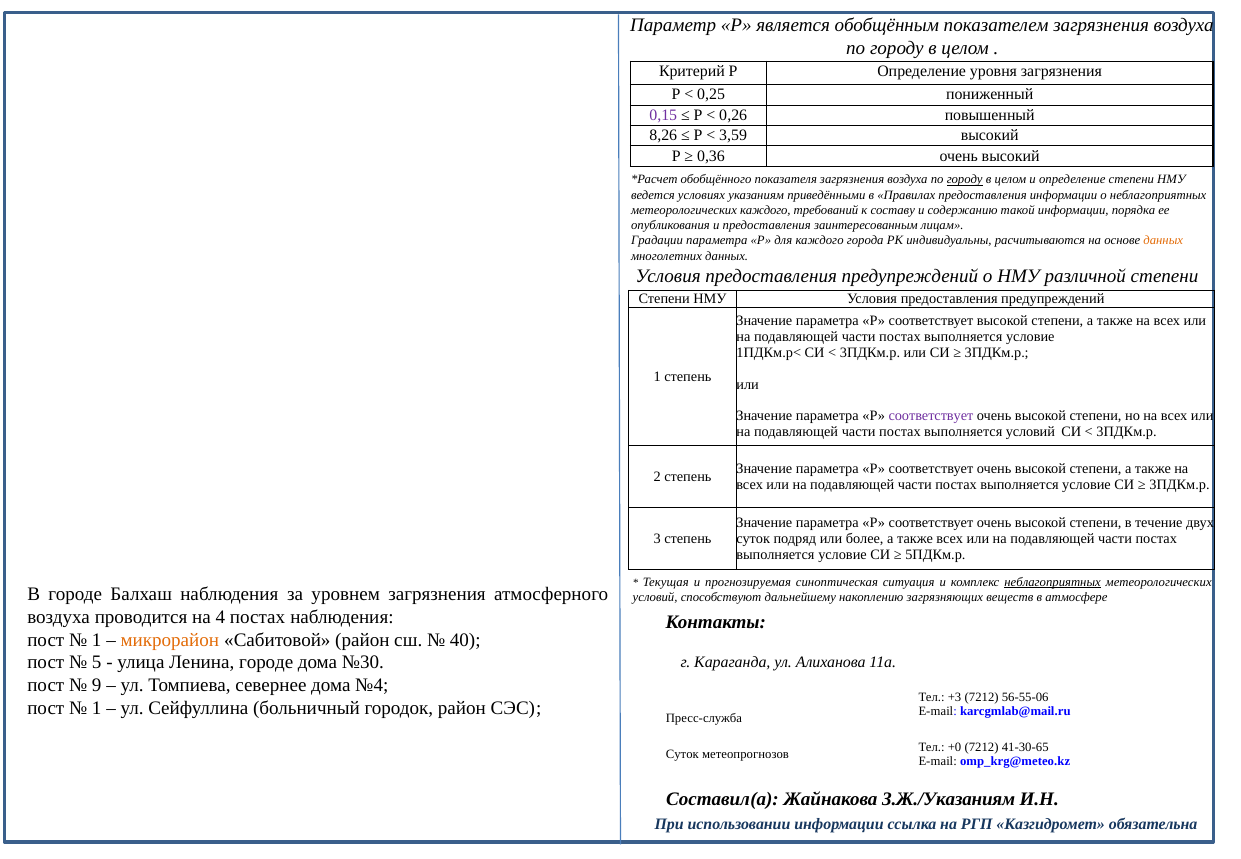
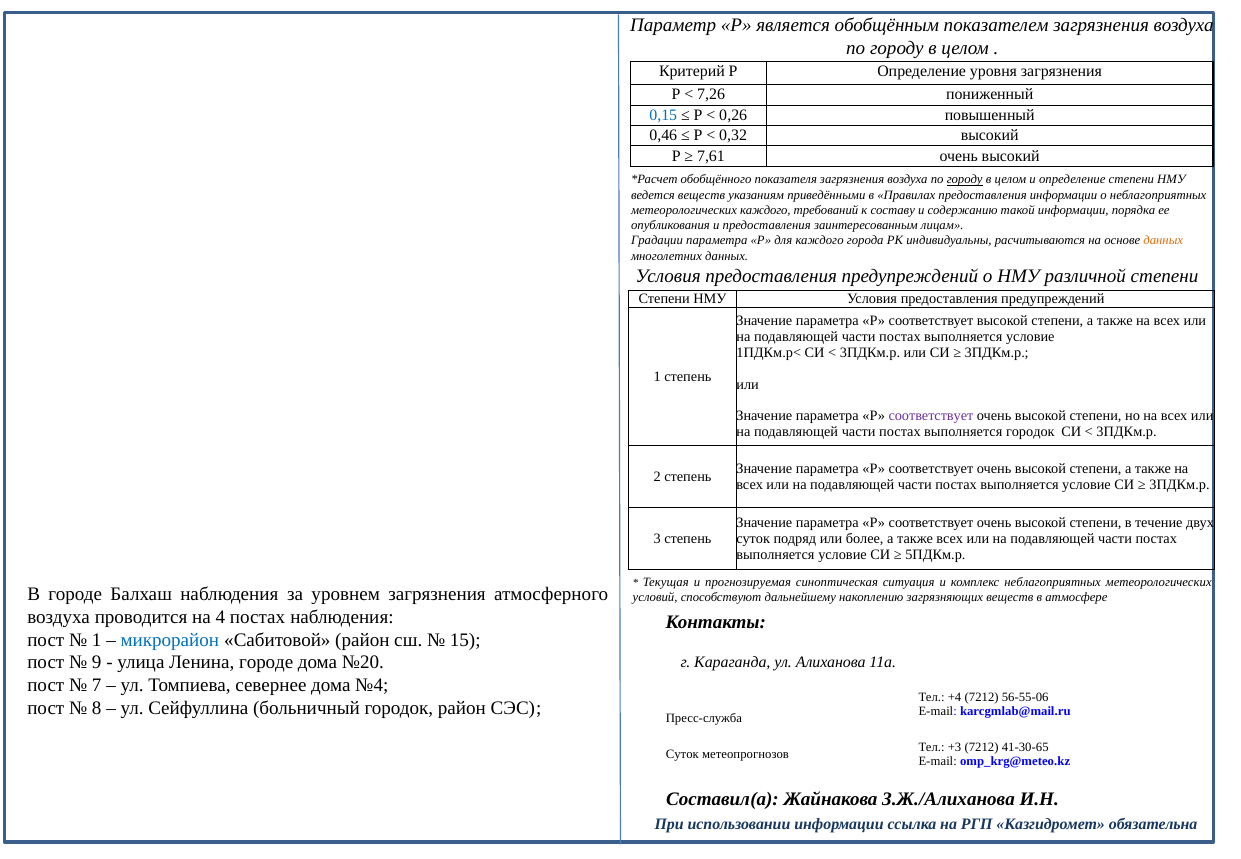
0,25: 0,25 -> 7,26
0,15 colour: purple -> blue
8,26: 8,26 -> 0,46
3,59: 3,59 -> 0,32
0,36: 0,36 -> 7,61
ведется условиях: условиях -> веществ
выполняется условий: условий -> городок
неблагоприятных at (1053, 582) underline: present -> none
микрорайон colour: orange -> blue
40: 40 -> 15
5: 5 -> 9
№30: №30 -> №20
9: 9 -> 7
+3: +3 -> +4
1 at (97, 709): 1 -> 8
+0: +0 -> +3
З.Ж./Указаниям: З.Ж./Указаниям -> З.Ж./Алиханова
